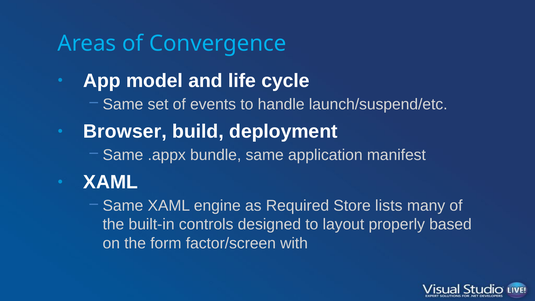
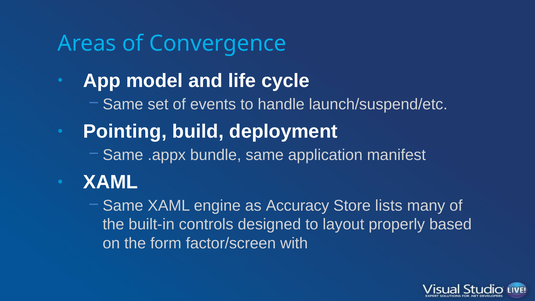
Browser: Browser -> Pointing
Required: Required -> Accuracy
